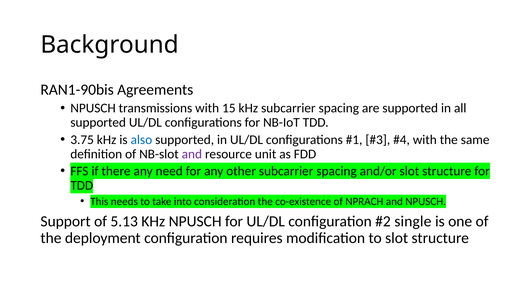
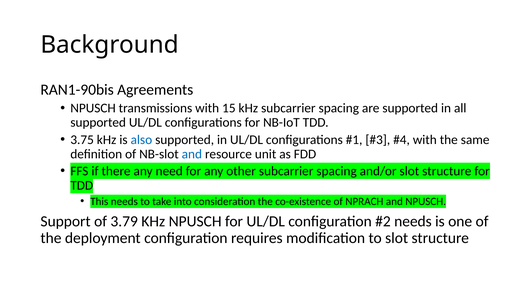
and at (192, 154) colour: purple -> blue
5.13: 5.13 -> 3.79
single at (413, 221): single -> needs
